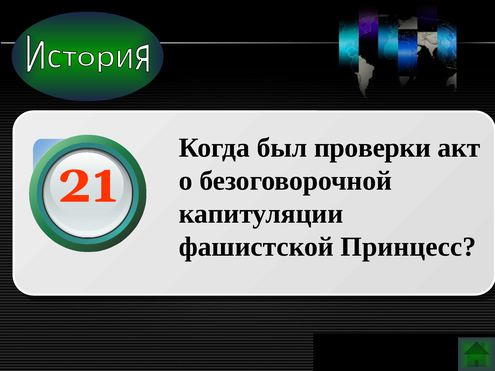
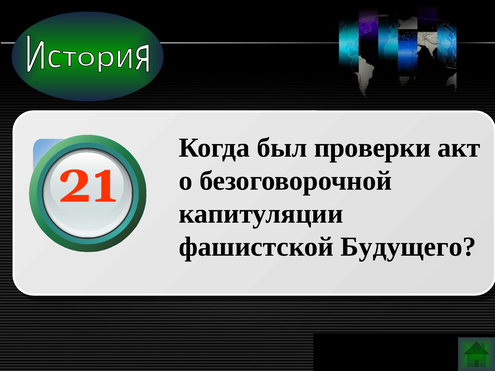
Принцесс: Принцесс -> Будущего
